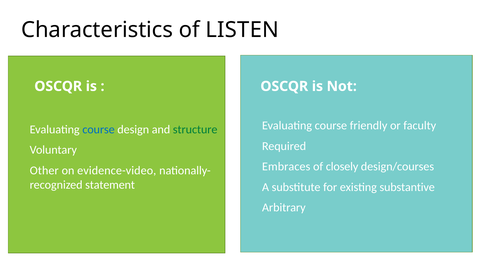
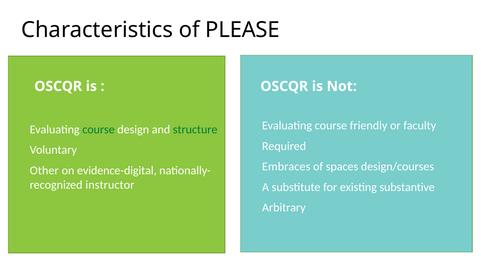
LISTEN: LISTEN -> PLEASE
course at (99, 129) colour: blue -> green
closely: closely -> spaces
evidence-video: evidence-video -> evidence-digital
statement: statement -> instructor
